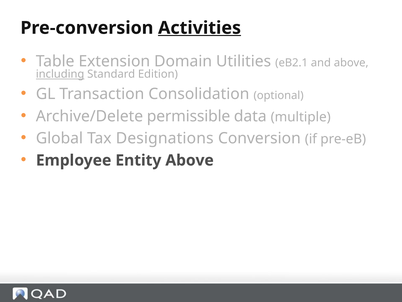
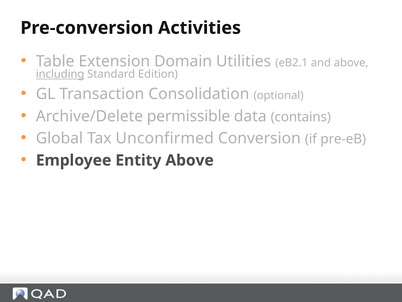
Activities underline: present -> none
multiple: multiple -> contains
Designations: Designations -> Unconfirmed
